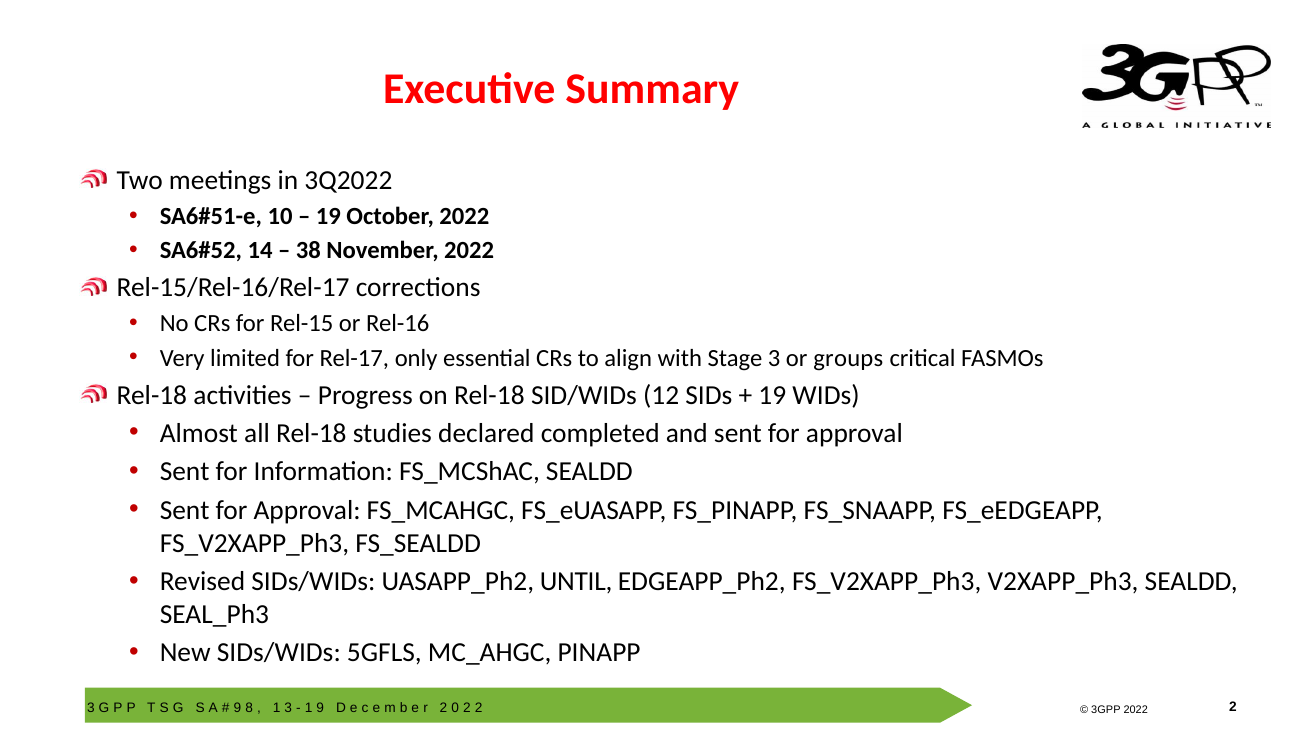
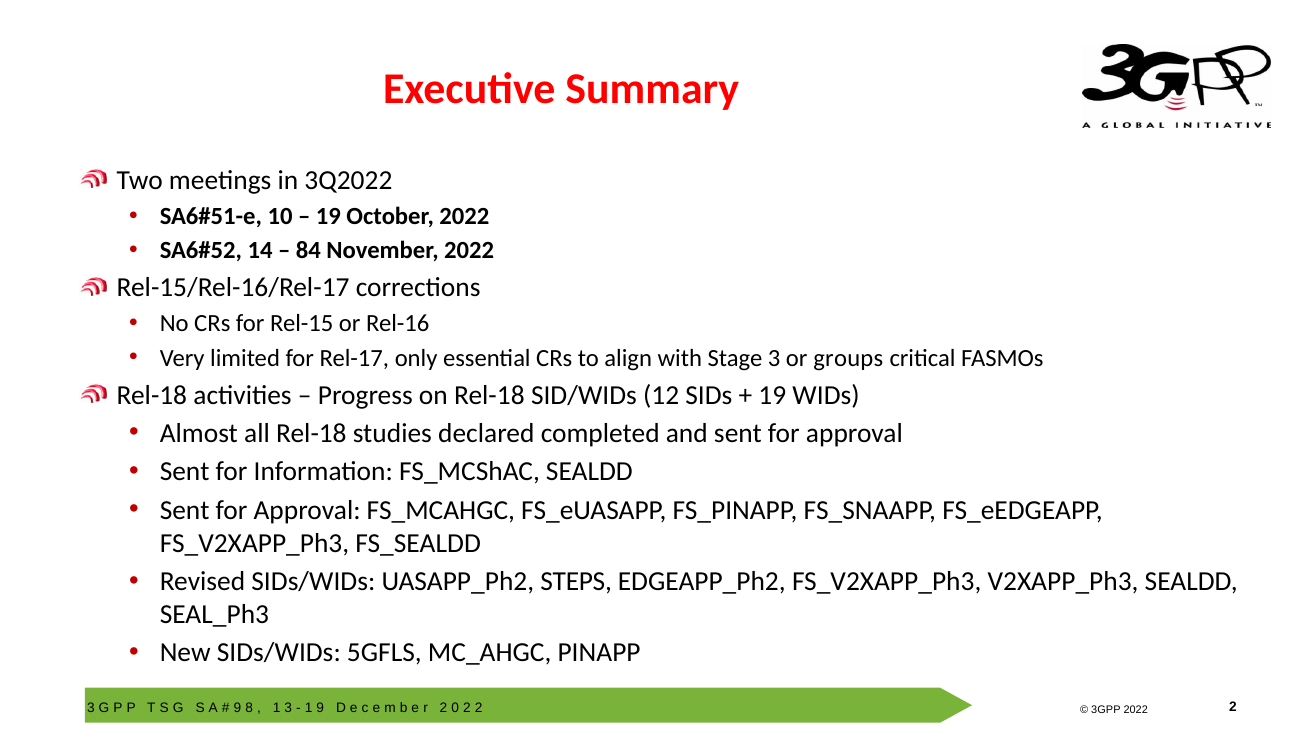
38: 38 -> 84
UNTIL: UNTIL -> STEPS
